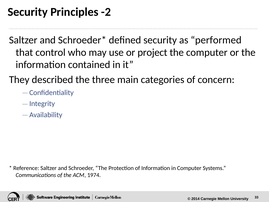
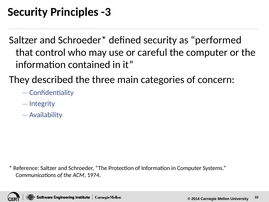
-2: -2 -> -3
project: project -> careful
